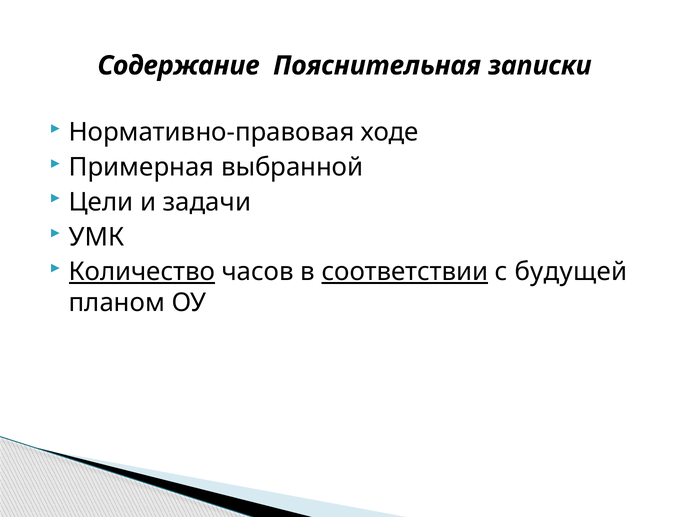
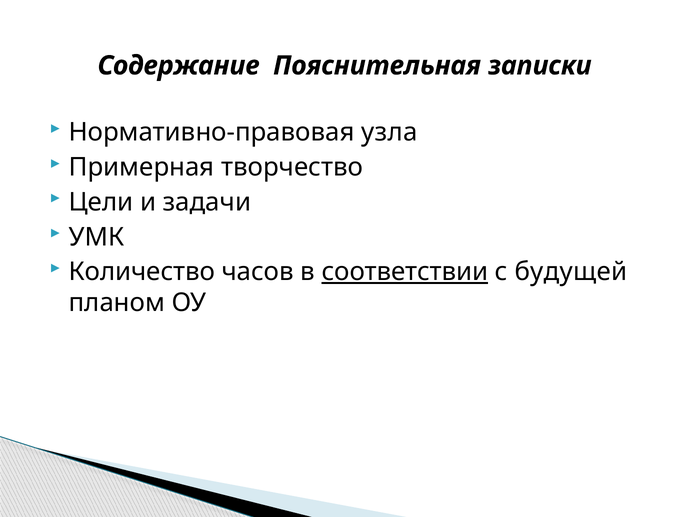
ходе: ходе -> узла
выбранной: выбранной -> творчество
Количество underline: present -> none
